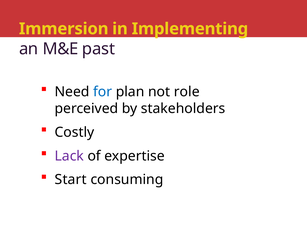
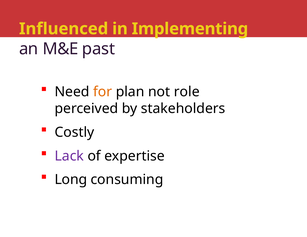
Immersion: Immersion -> Influenced
for colour: blue -> orange
Start: Start -> Long
